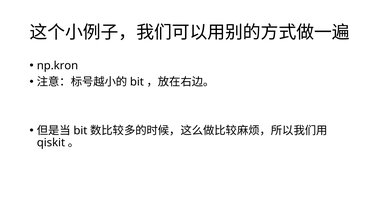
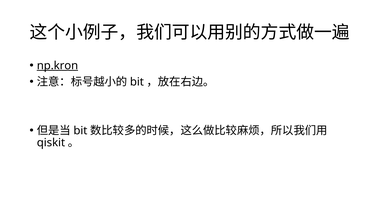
np.kron underline: none -> present
